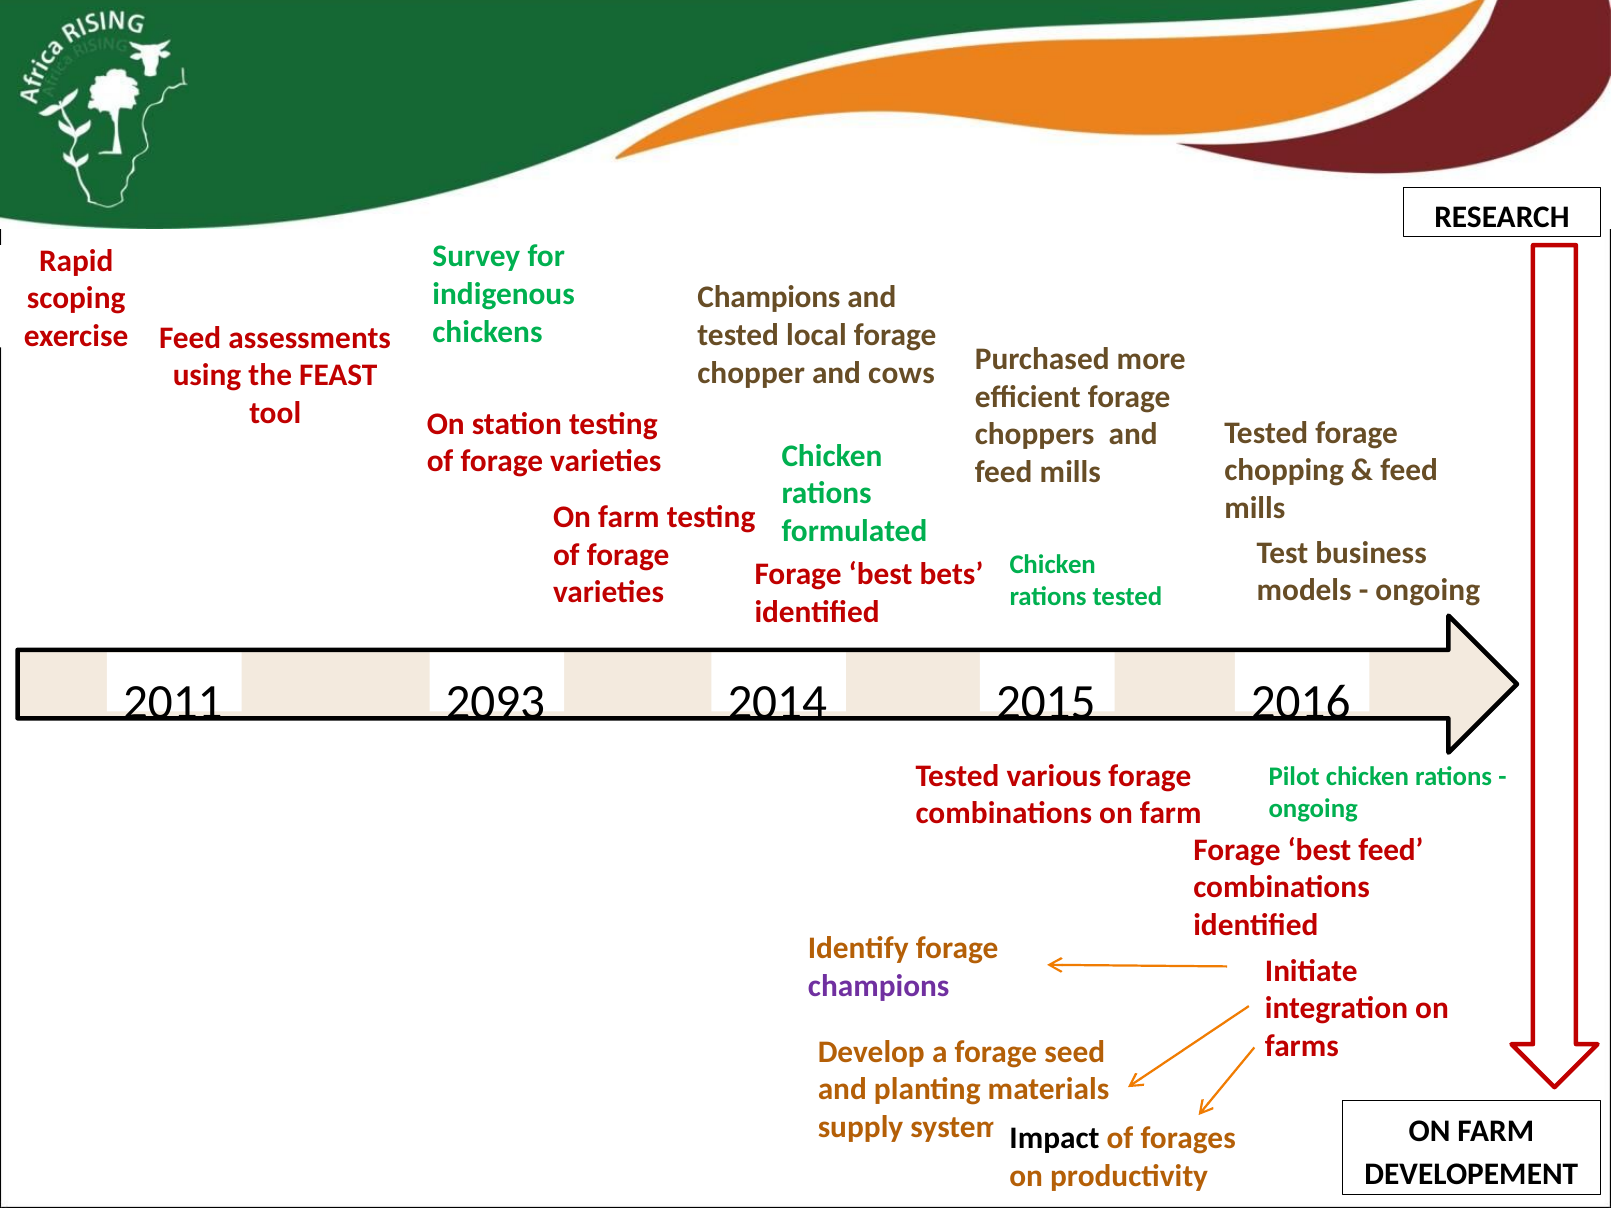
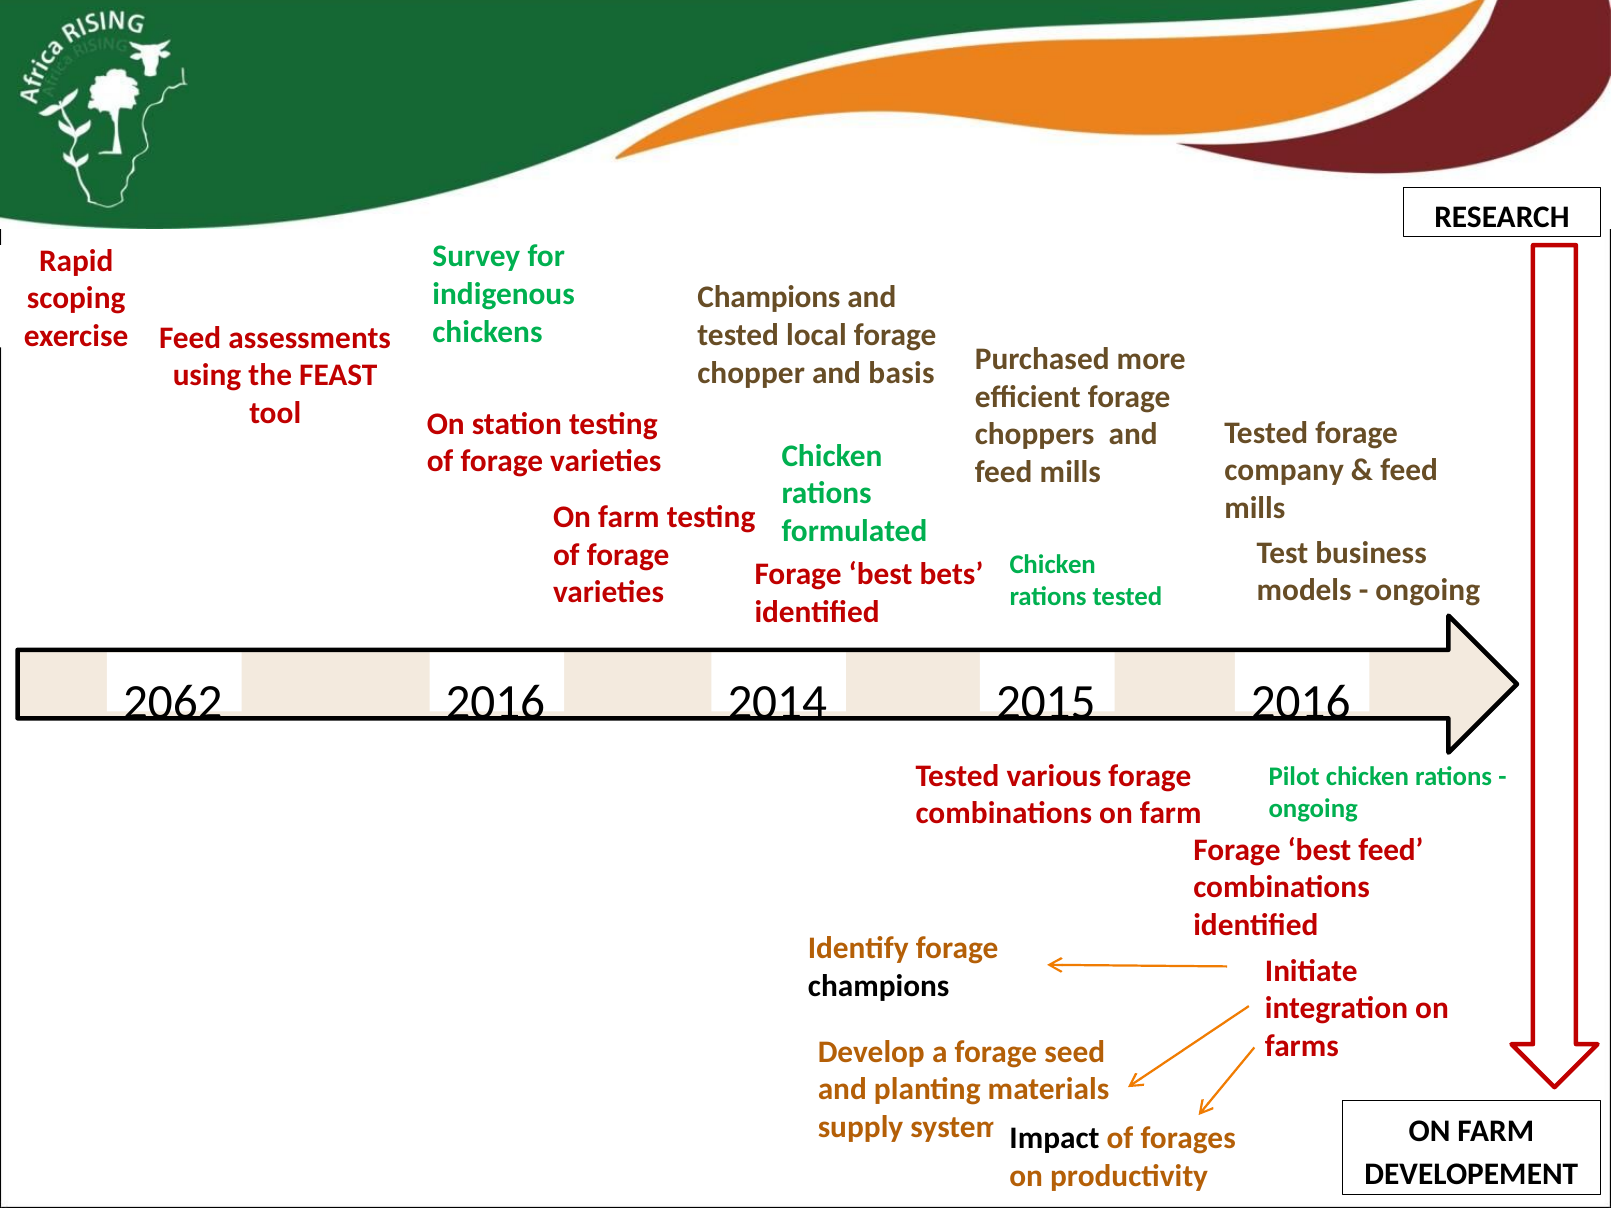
cows: cows -> basis
chopping: chopping -> company
2011: 2011 -> 2062
2093 at (495, 703): 2093 -> 2016
champions at (879, 986) colour: purple -> black
